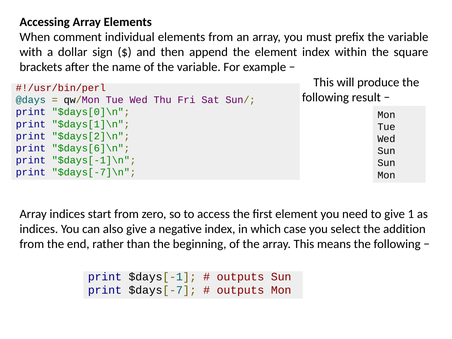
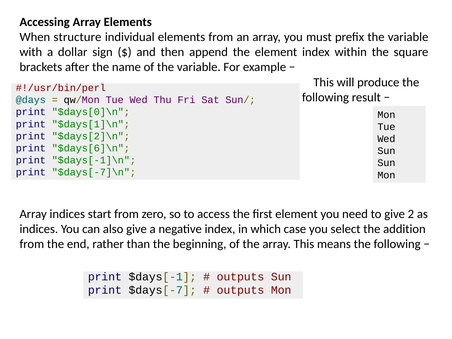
comment: comment -> structure
1: 1 -> 2
